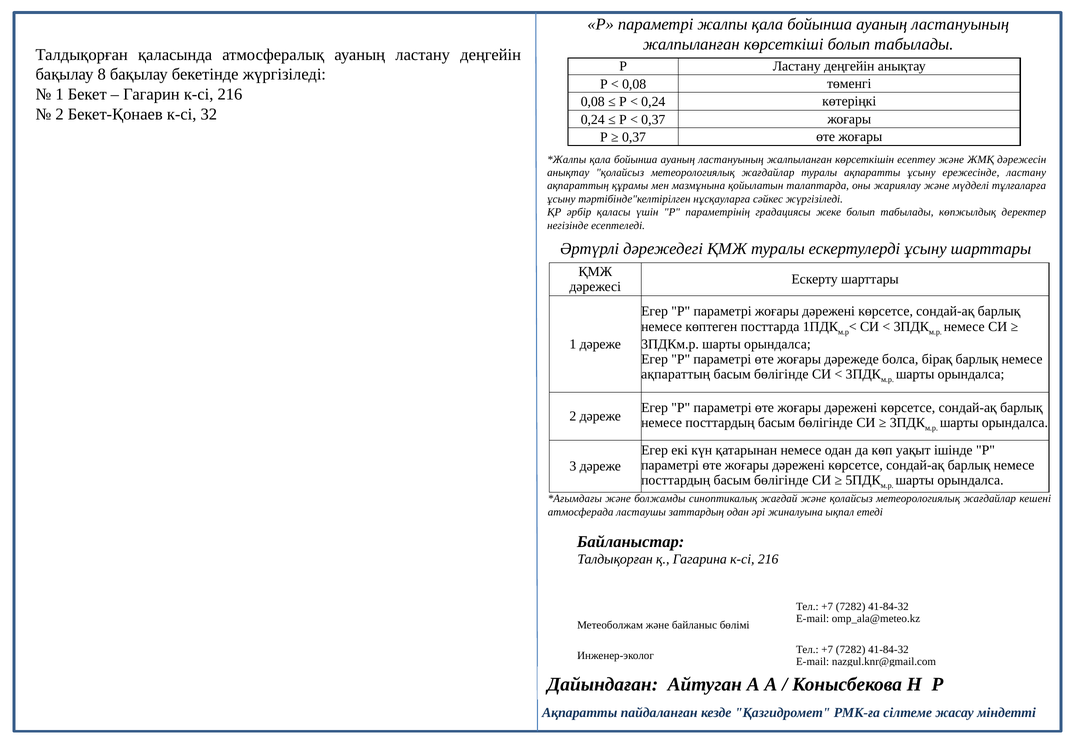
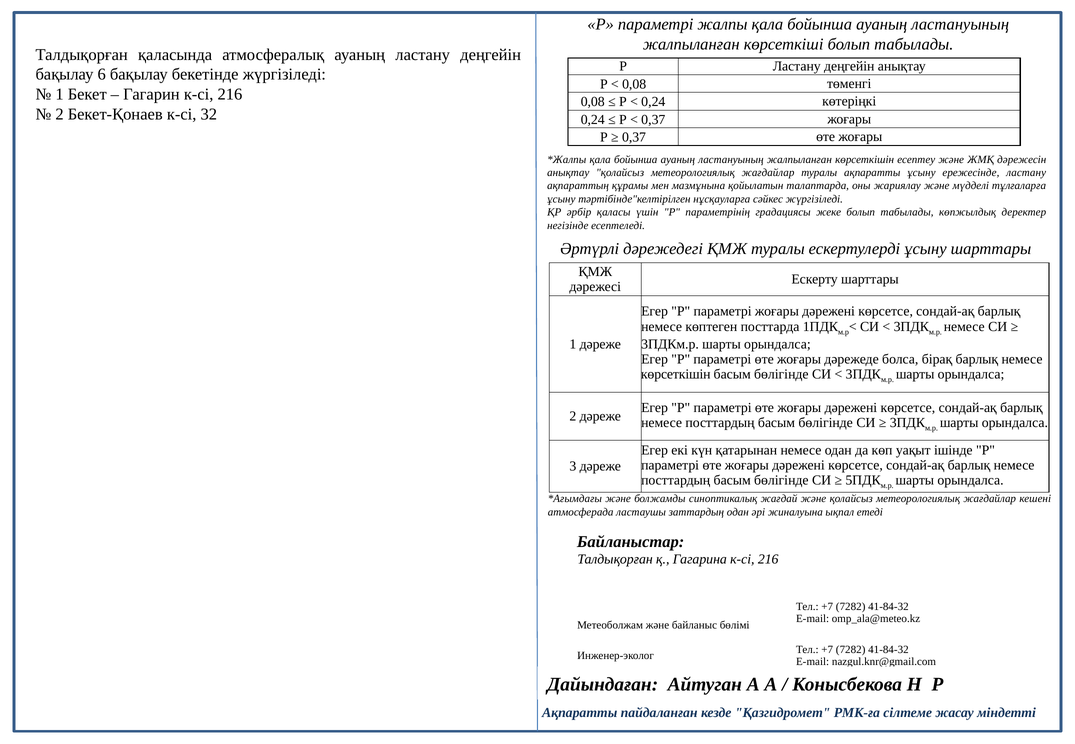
8: 8 -> 6
ақпараттың at (676, 374): ақпараттың -> көрсеткішін
